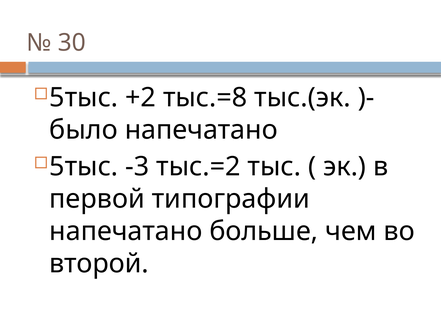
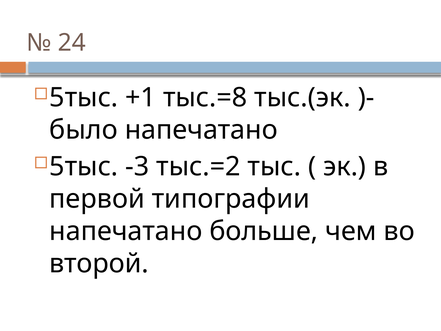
30: 30 -> 24
+2: +2 -> +1
